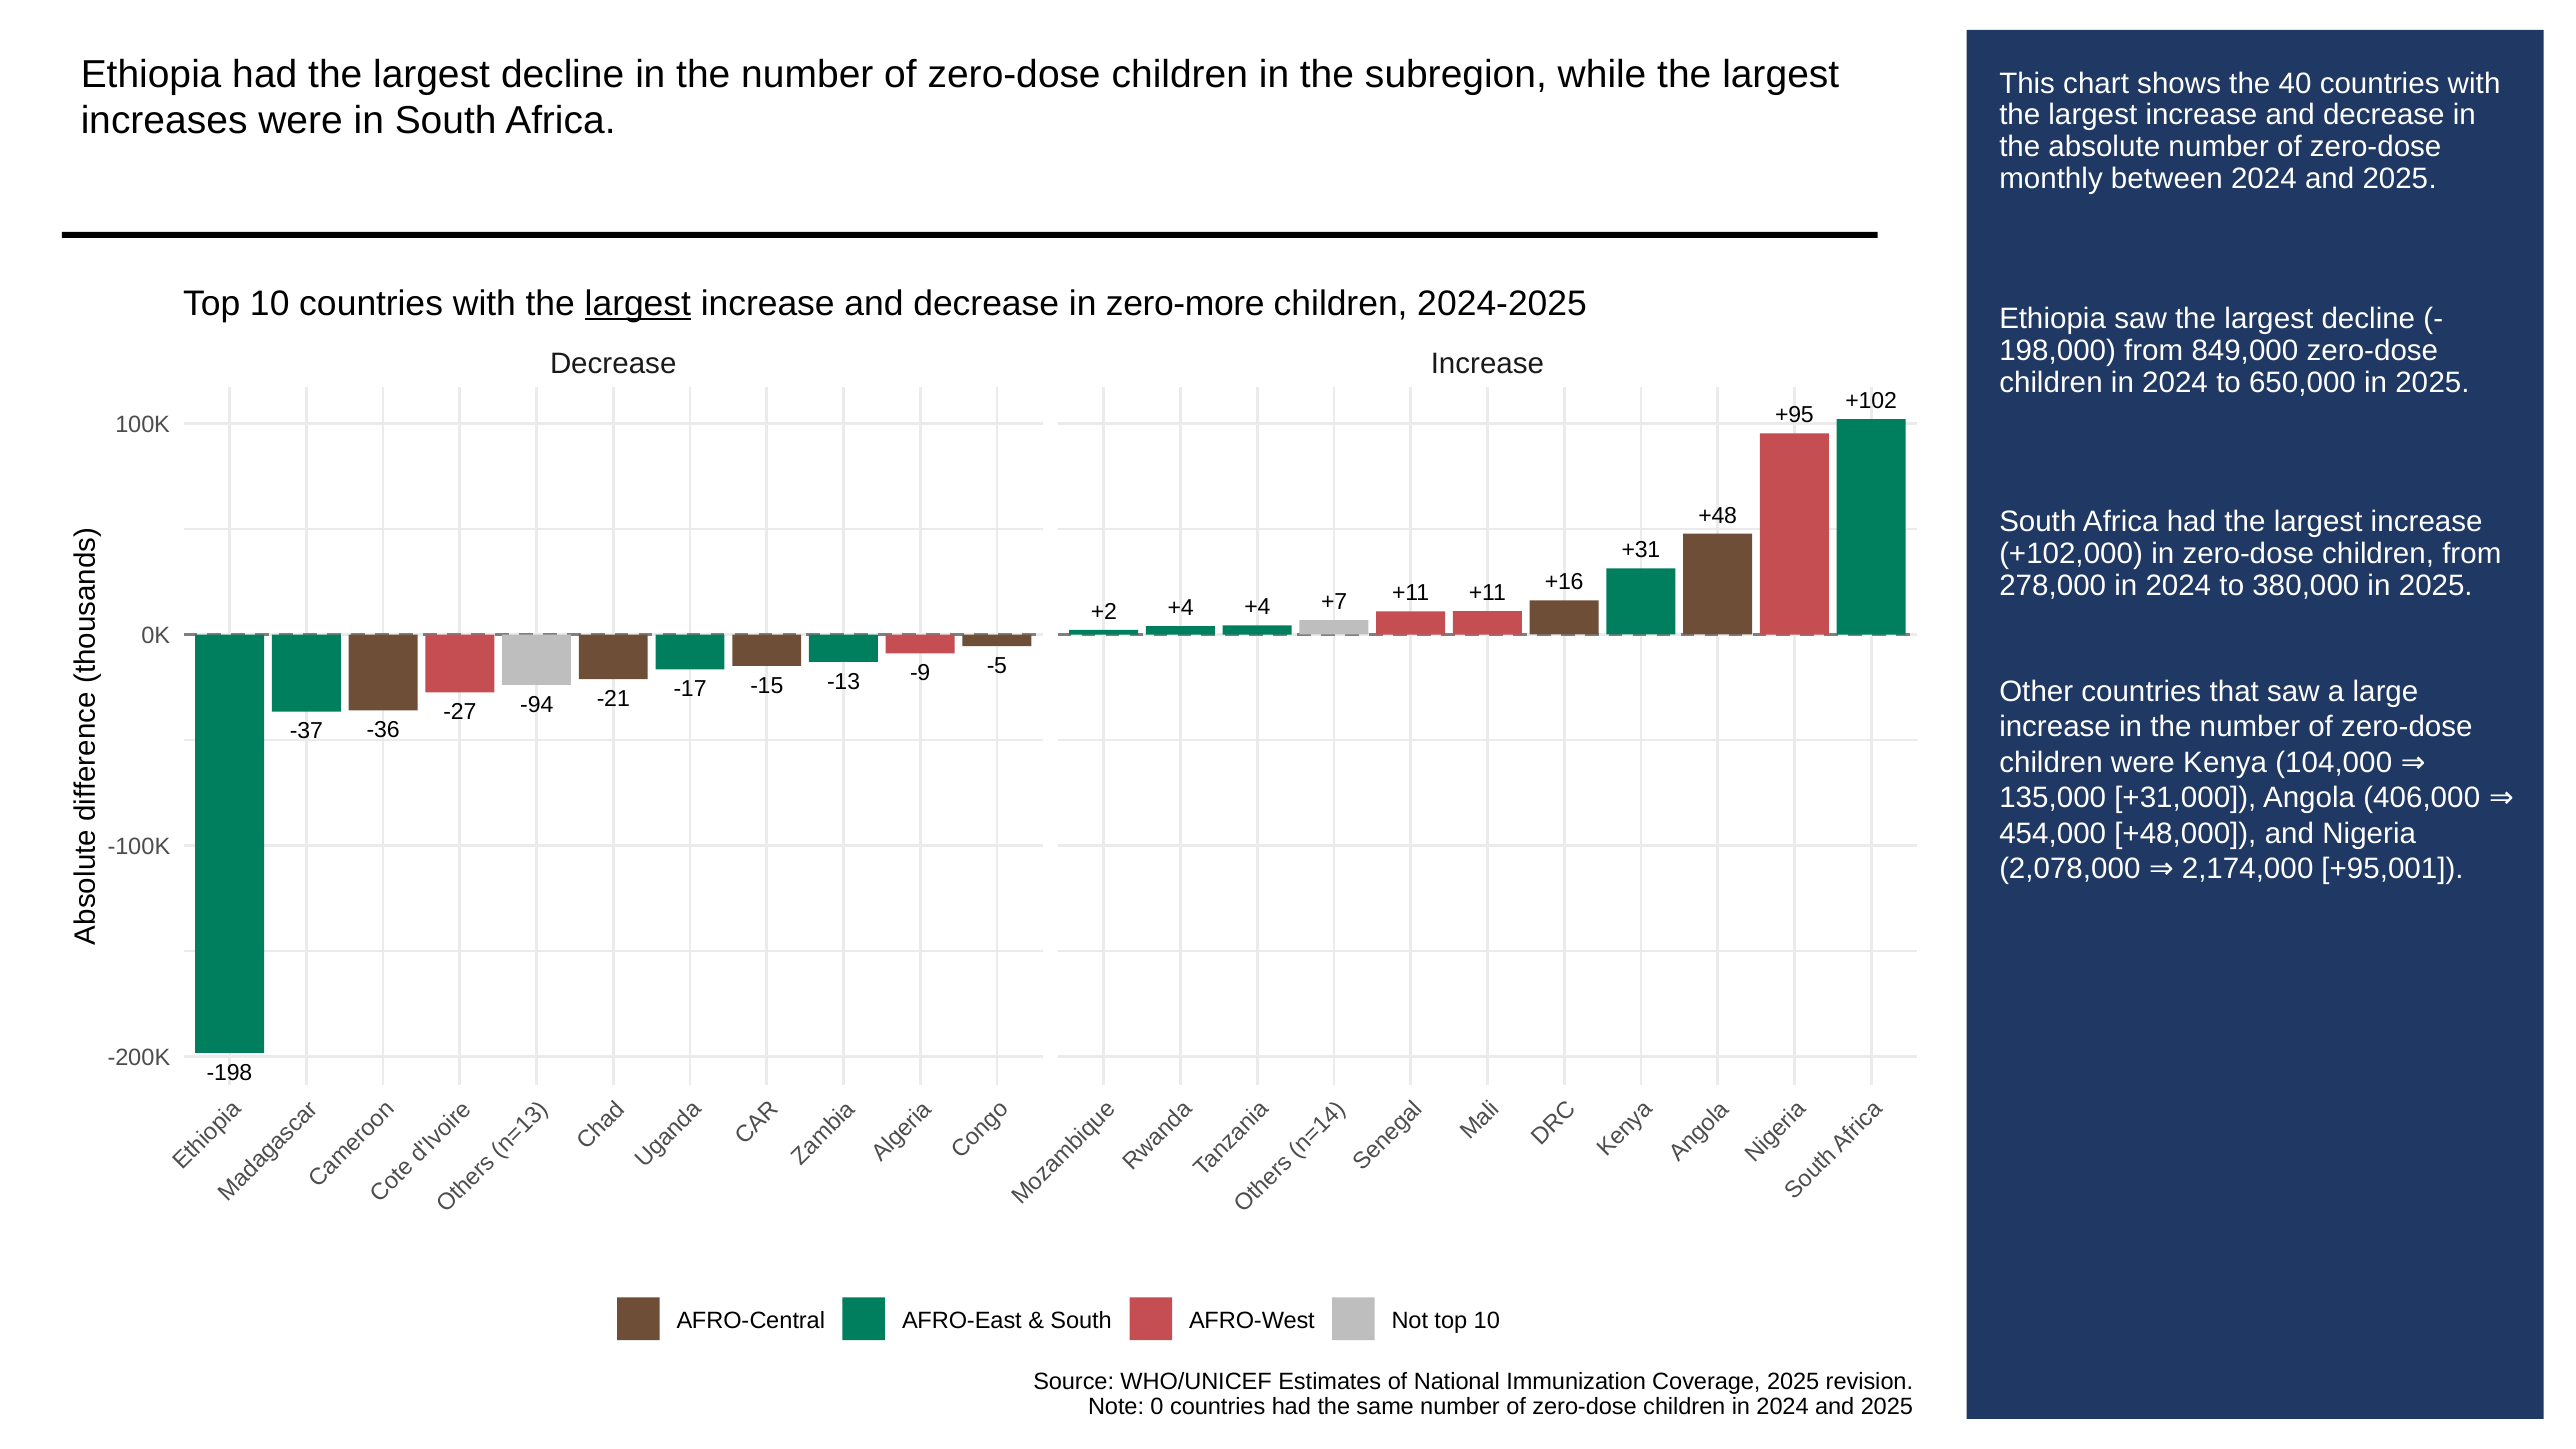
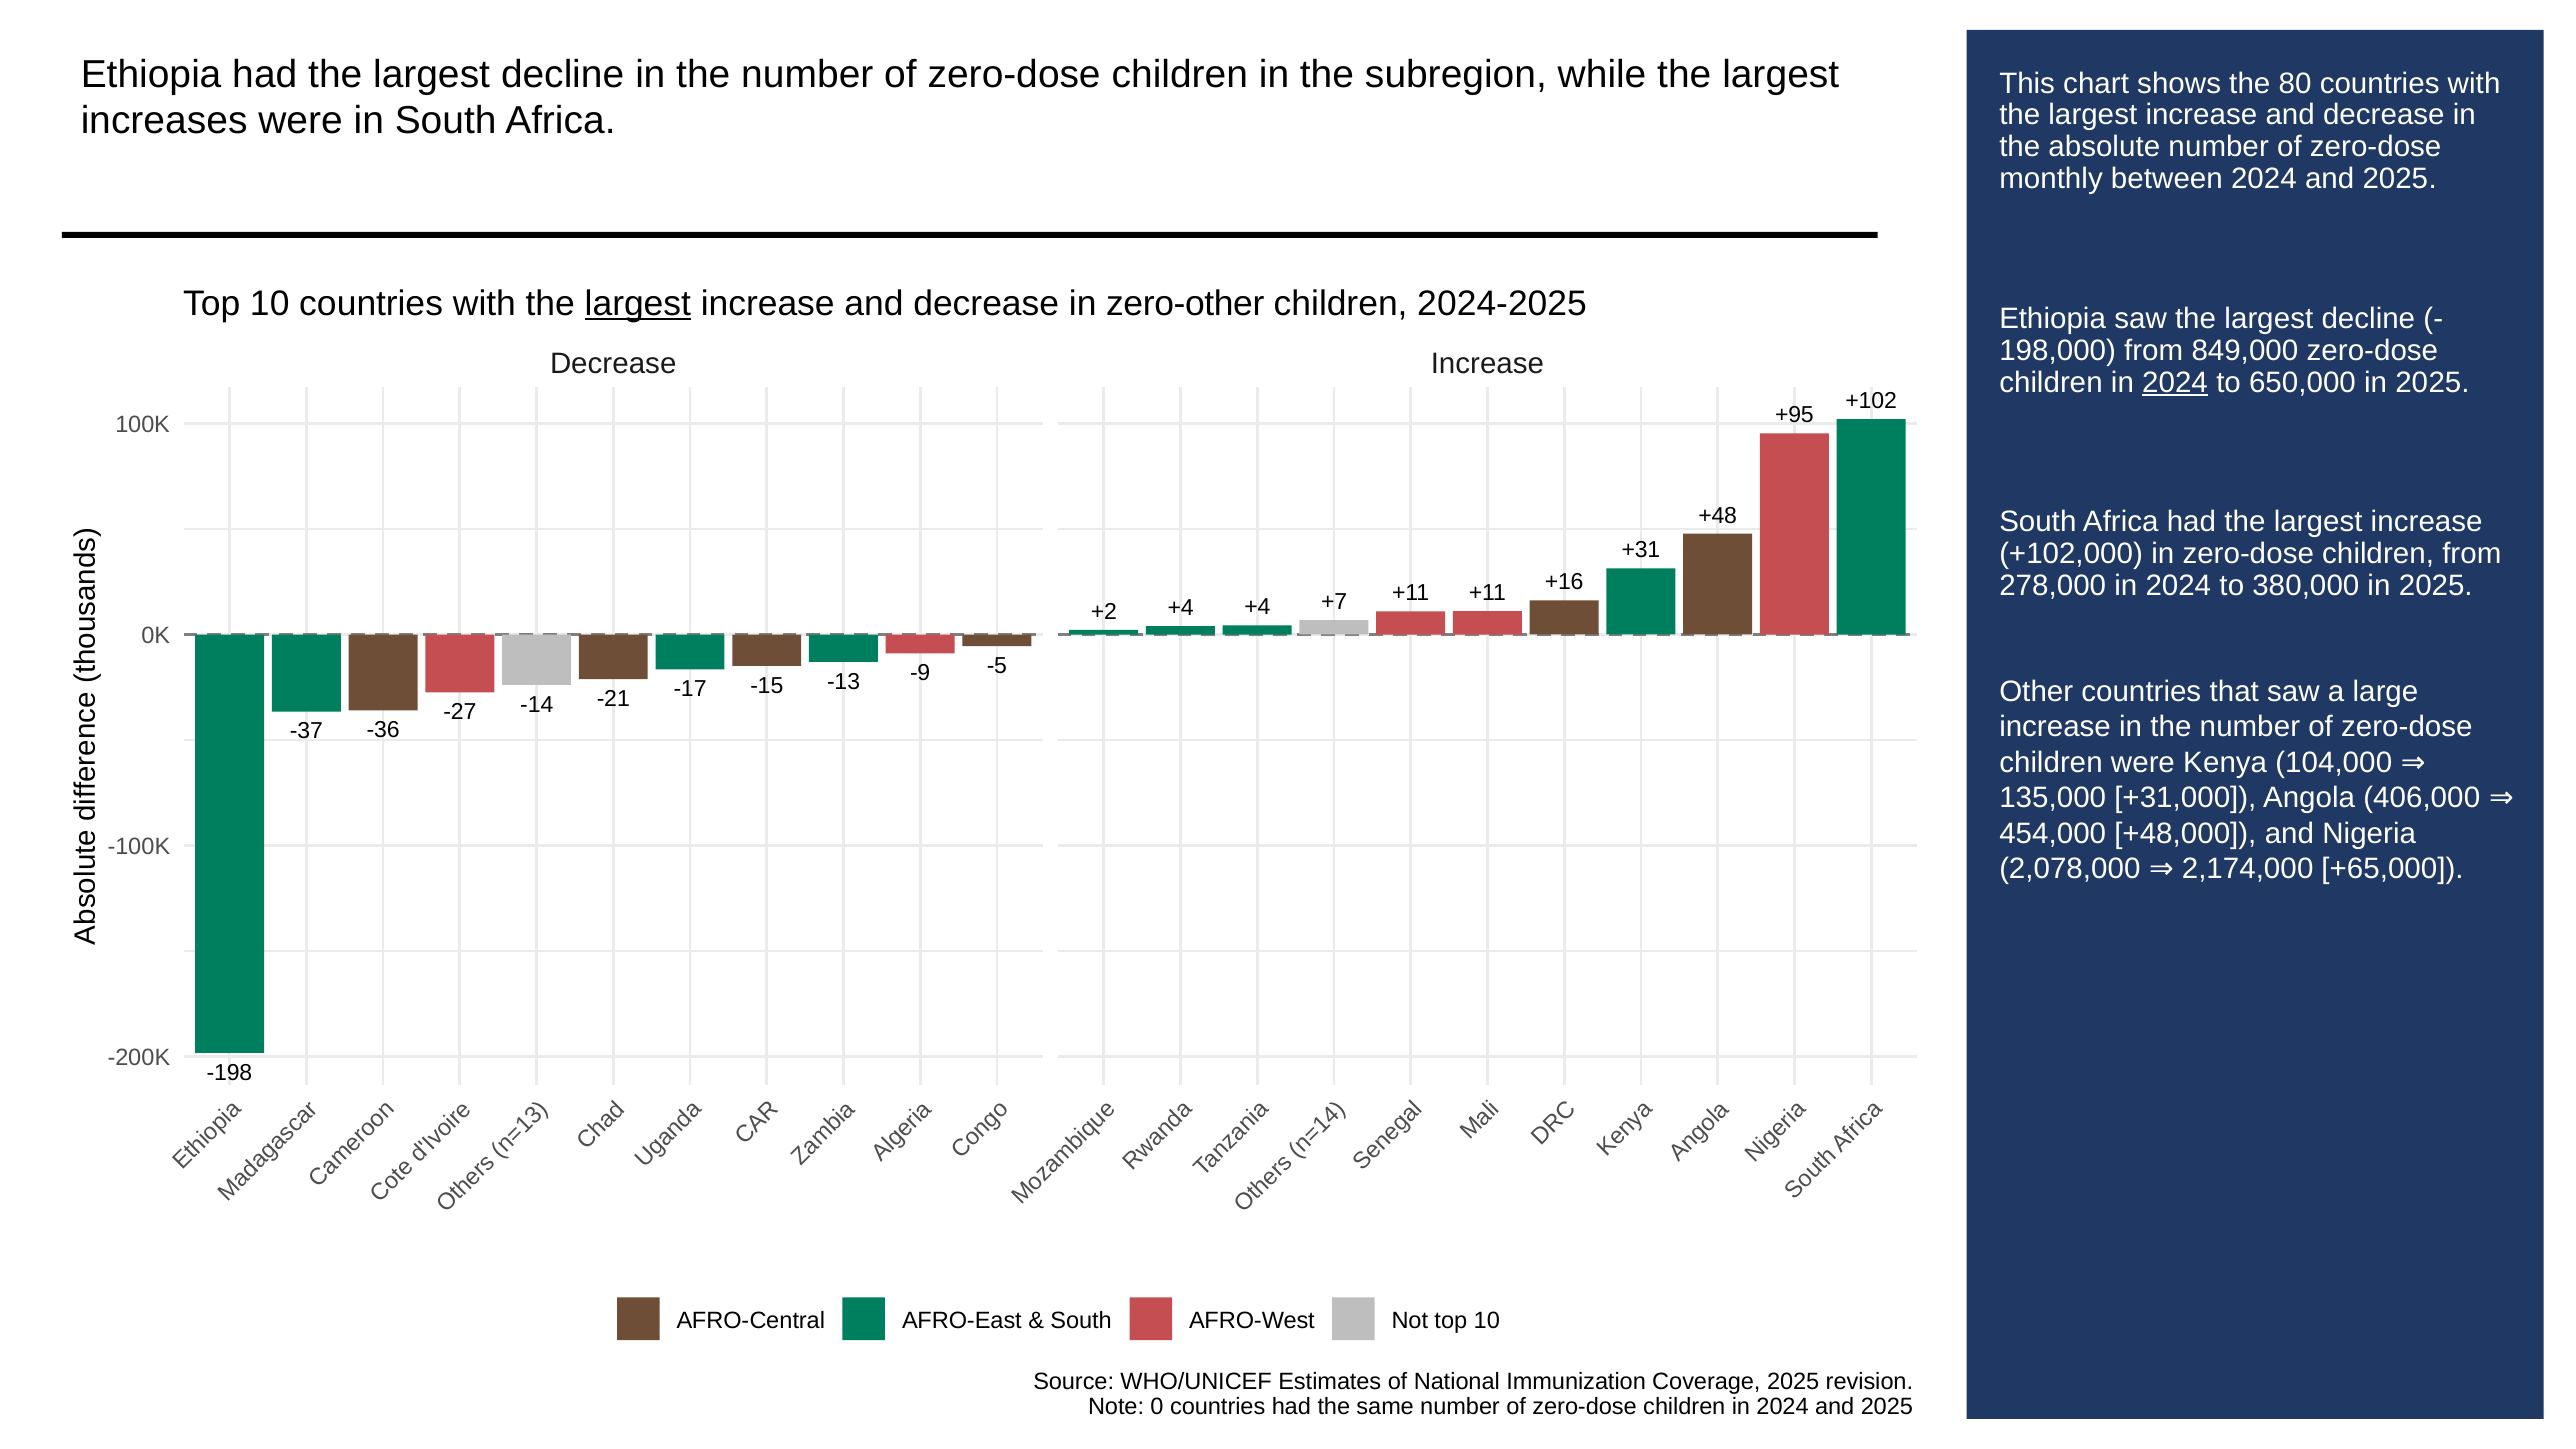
40: 40 -> 80
zero-more: zero-more -> zero-other
2024 at (2175, 382) underline: none -> present
-94: -94 -> -14
+95,001: +95,001 -> +65,000
